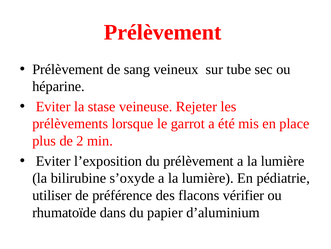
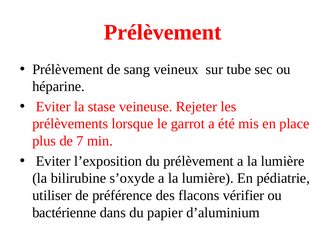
2: 2 -> 7
rhumatoïde: rhumatoïde -> bactérienne
